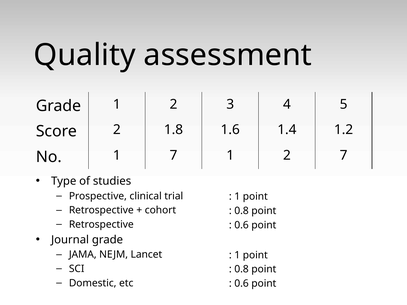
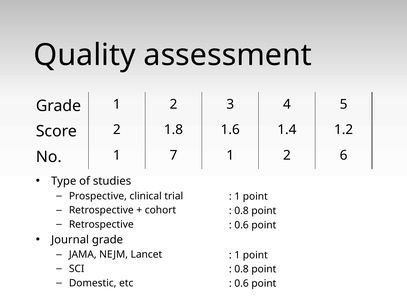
2 7: 7 -> 6
